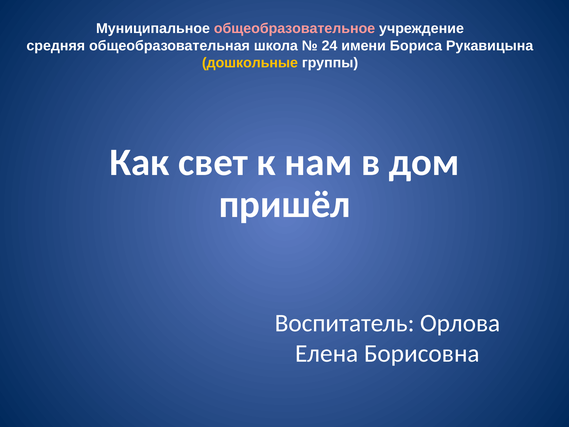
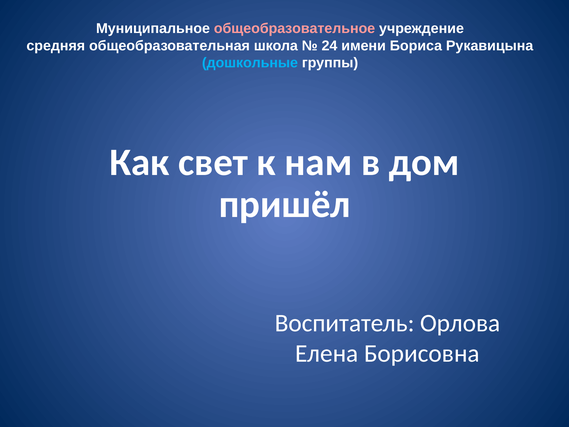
дошкольные colour: yellow -> light blue
